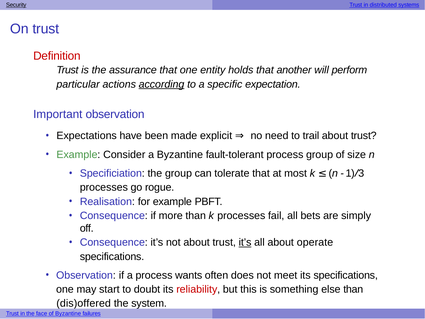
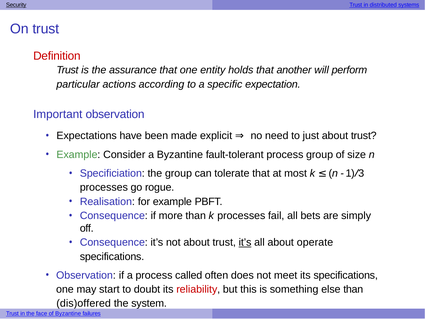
according underline: present -> none
trail: trail -> just
wants: wants -> called
